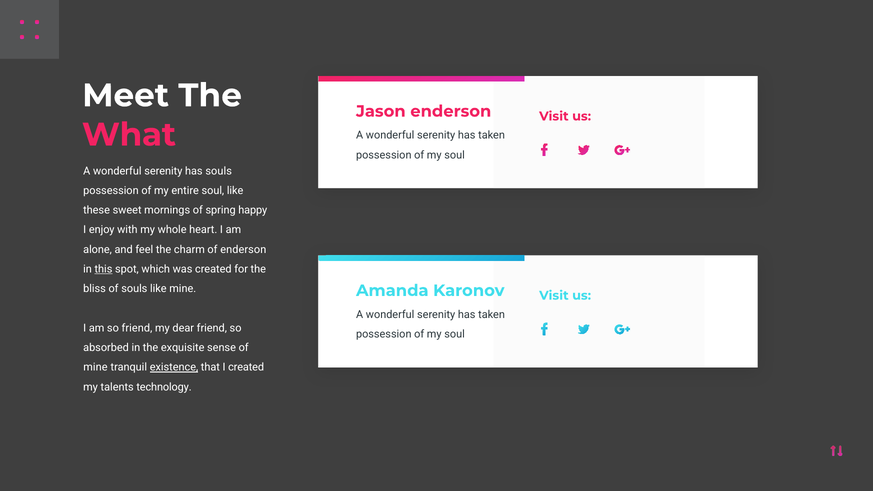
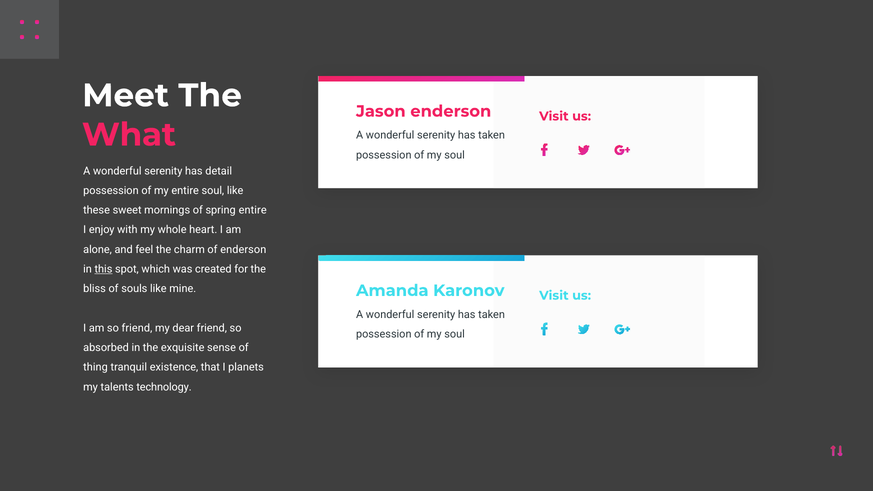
has souls: souls -> detail
spring happy: happy -> entire
mine at (95, 367): mine -> thing
existence underline: present -> none
I created: created -> planets
